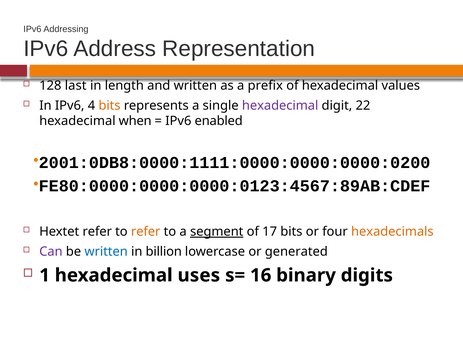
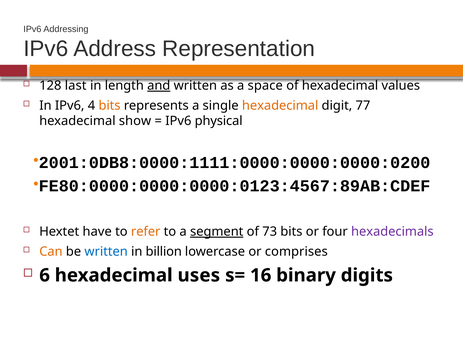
and underline: none -> present
prefix: prefix -> space
hexadecimal at (280, 106) colour: purple -> orange
22: 22 -> 77
when: when -> show
enabled: enabled -> physical
Hextet refer: refer -> have
17: 17 -> 73
hexadecimals colour: orange -> purple
Can colour: purple -> orange
generated: generated -> comprises
1: 1 -> 6
